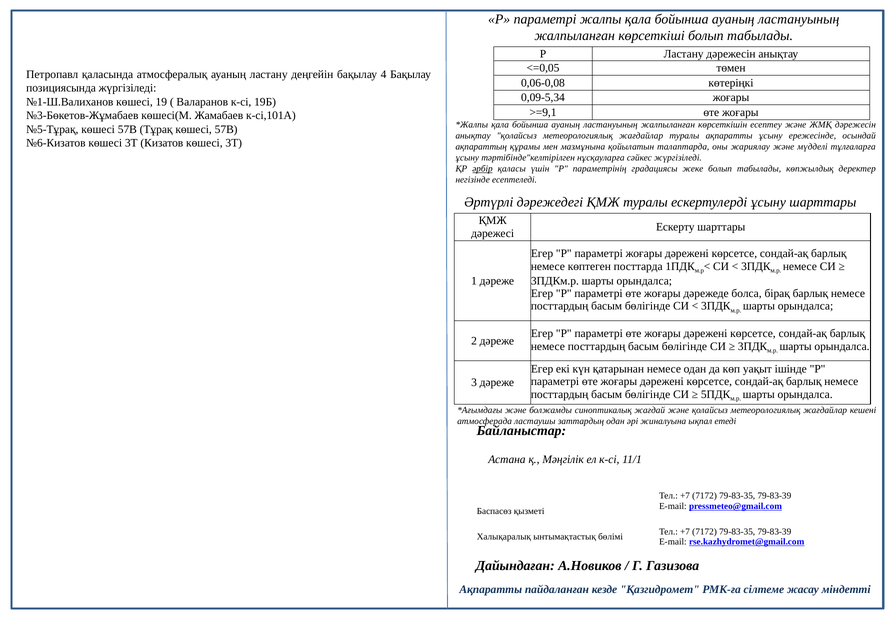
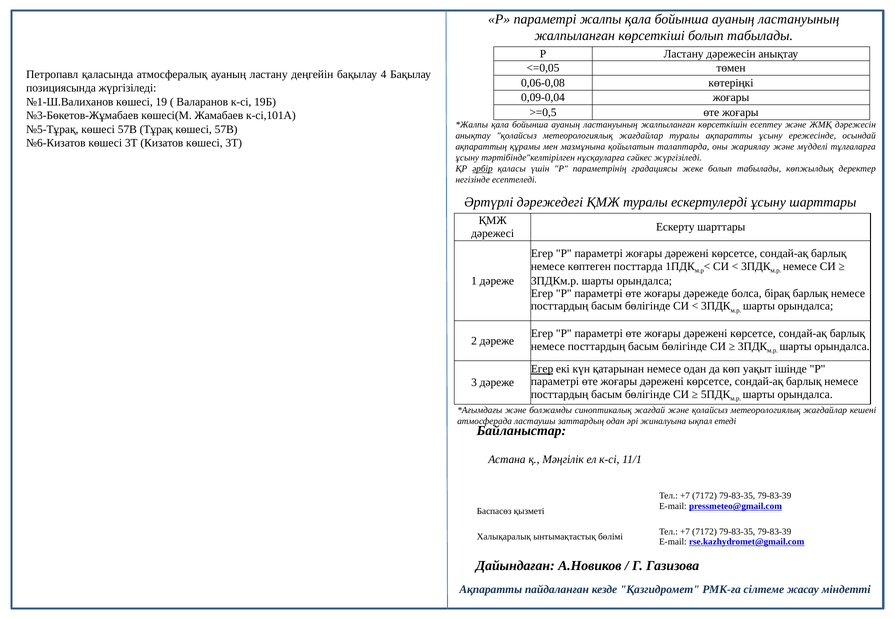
0,09-5,34: 0,09-5,34 -> 0,09-0,04
>=9,1: >=9,1 -> >=0,5
Егер at (542, 369) underline: none -> present
